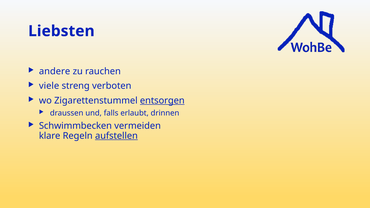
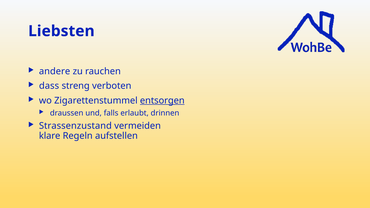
viele: viele -> dass
Schwimmbecken: Schwimmbecken -> Strassenzustand
aufstellen underline: present -> none
